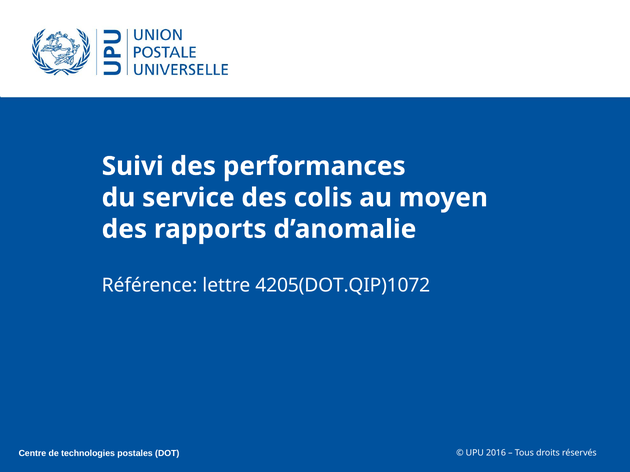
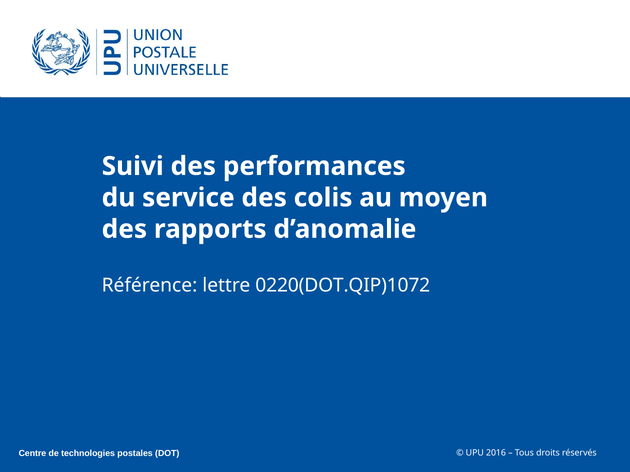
4205(DOT.QIP)1072: 4205(DOT.QIP)1072 -> 0220(DOT.QIP)1072
